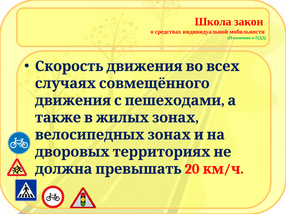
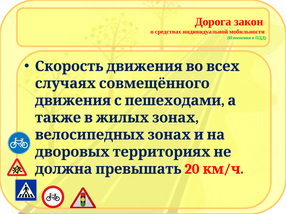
Школа: Школа -> Дорога
